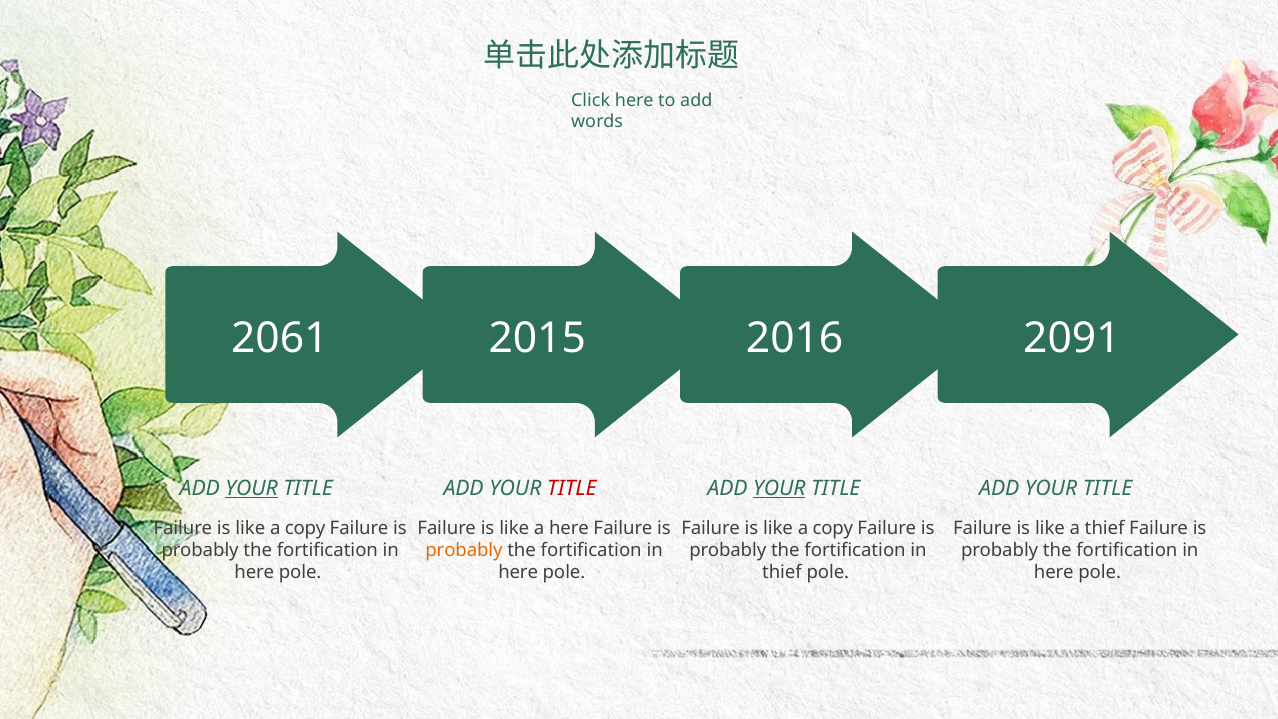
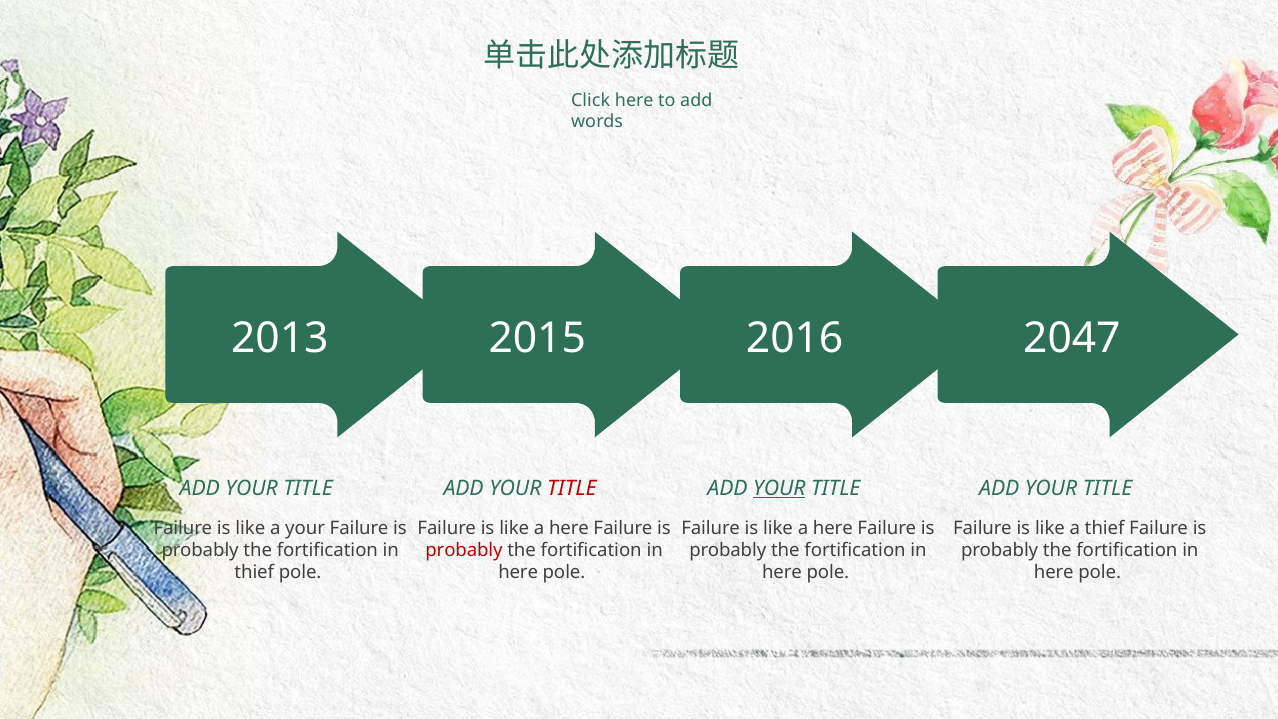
2061: 2061 -> 2013
2091: 2091 -> 2047
YOUR at (252, 489) underline: present -> none
copy at (305, 528): copy -> your
copy at (833, 528): copy -> here
probably at (464, 550) colour: orange -> red
here at (254, 573): here -> thief
thief at (782, 573): thief -> here
